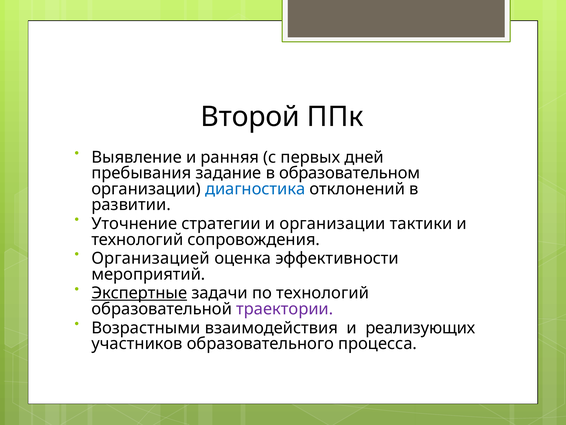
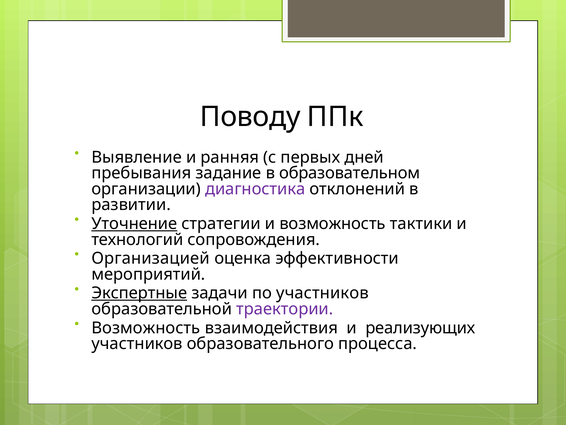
Второй: Второй -> Поводу
диагностика colour: blue -> purple
Уточнение underline: none -> present
и организации: организации -> возможность
по технологий: технологий -> участников
Возрастными at (146, 328): Возрастными -> Возможность
